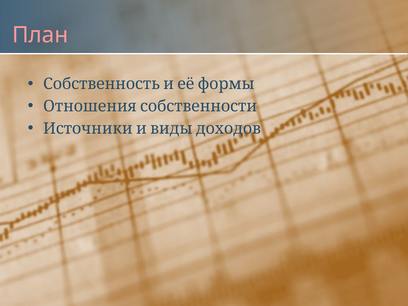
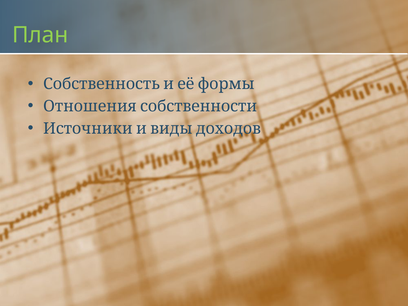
План colour: pink -> light green
